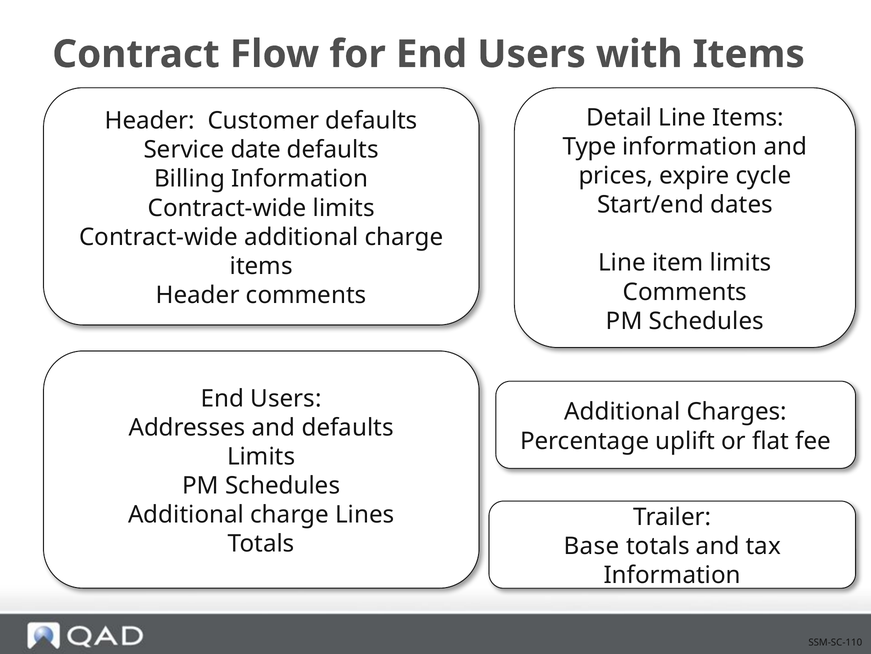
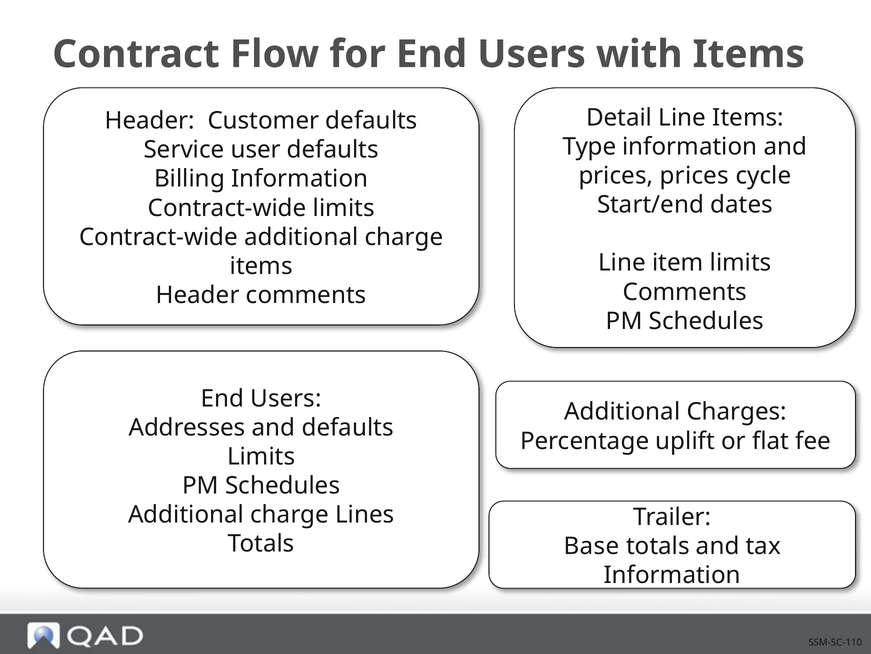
date: date -> user
prices expire: expire -> prices
